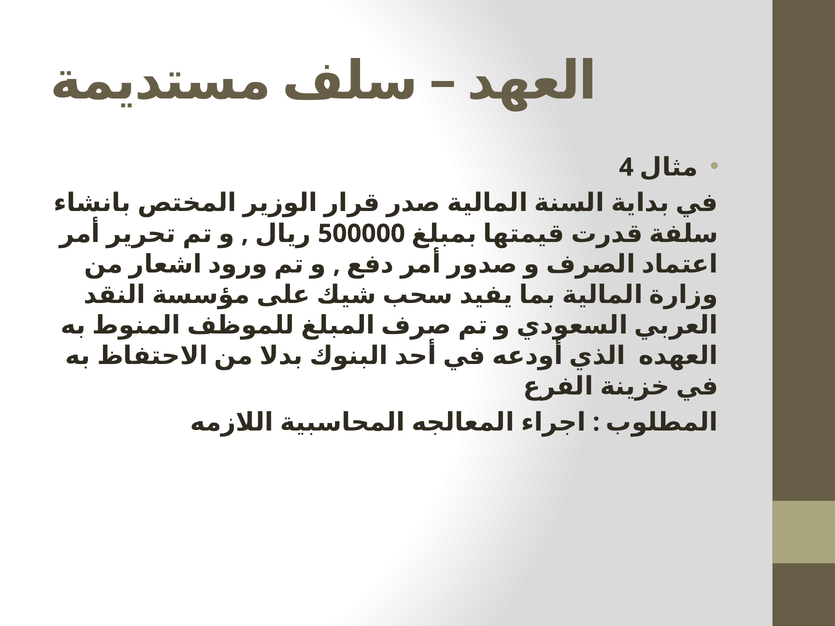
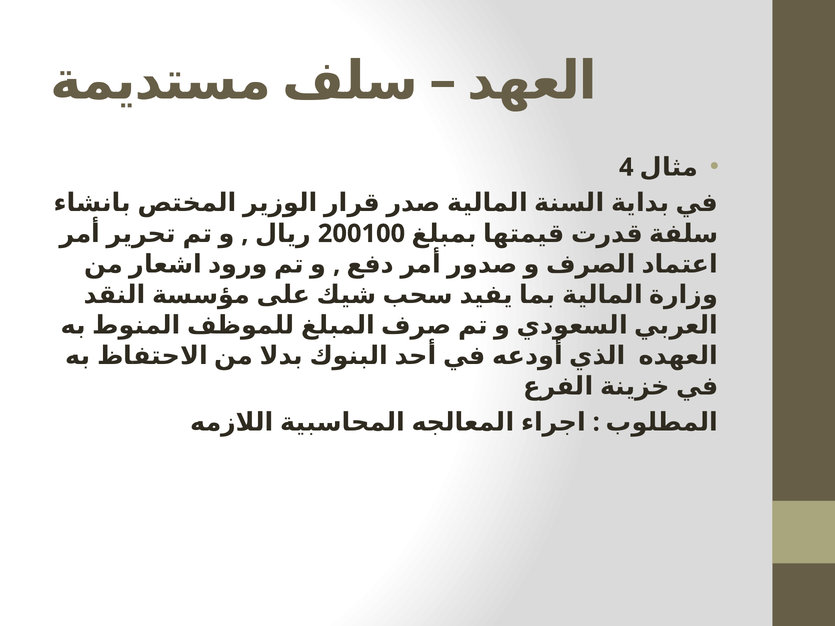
500000: 500000 -> 200100
